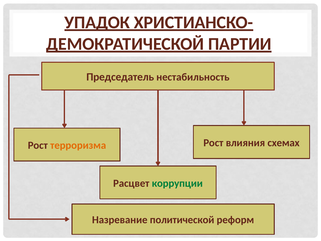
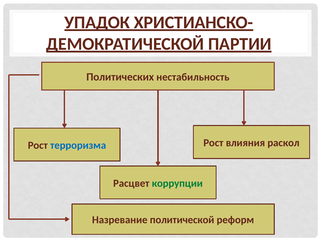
Председатель: Председатель -> Политических
схемах: схемах -> раскол
терроризма colour: orange -> blue
